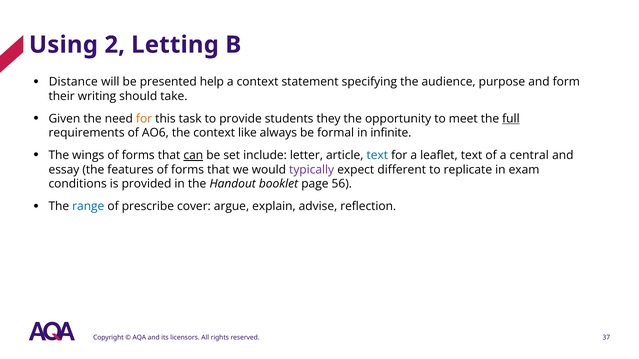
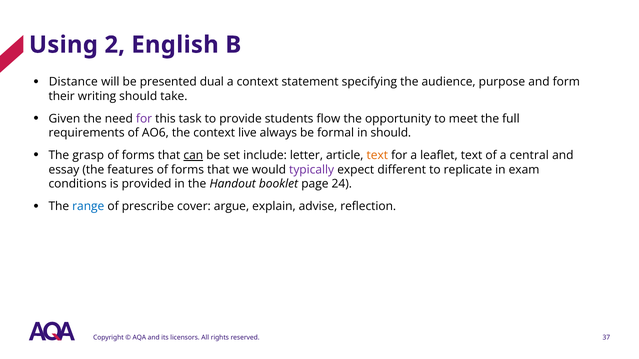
Letting: Letting -> English
help: help -> dual
for at (144, 119) colour: orange -> purple
they: they -> flow
full underline: present -> none
like: like -> live
in infinite: infinite -> should
wings: wings -> grasp
text at (377, 155) colour: blue -> orange
56: 56 -> 24
